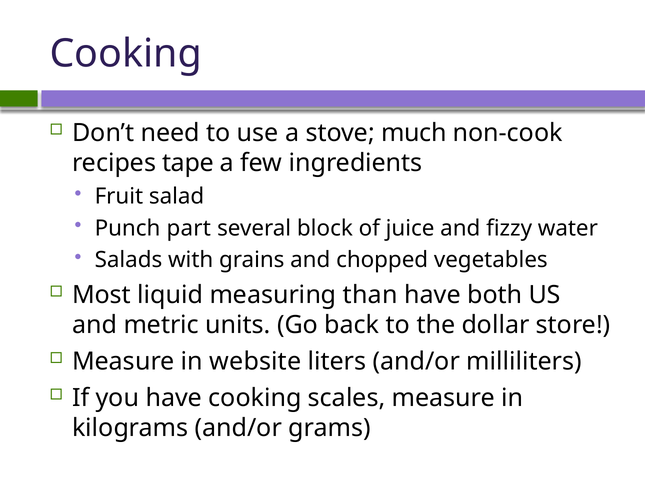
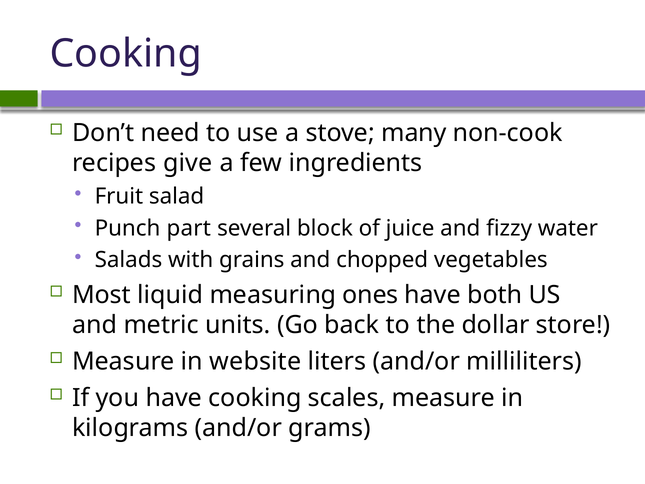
much: much -> many
tape: tape -> give
than: than -> ones
